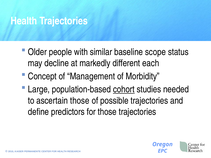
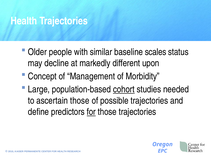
scope: scope -> scales
each: each -> upon
for at (91, 112) underline: none -> present
